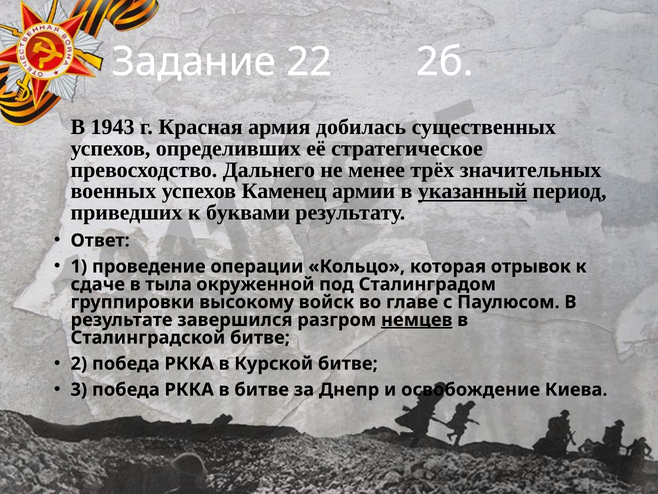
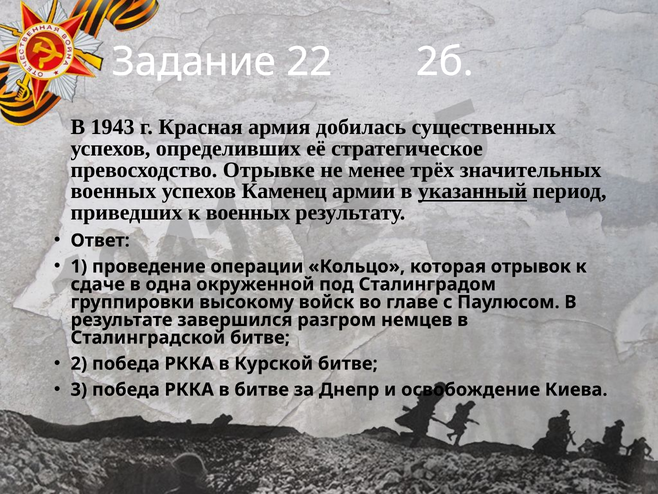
Дальнего: Дальнего -> Отрывке
к буквами: буквами -> военных
тыла: тыла -> одна
немцев underline: present -> none
